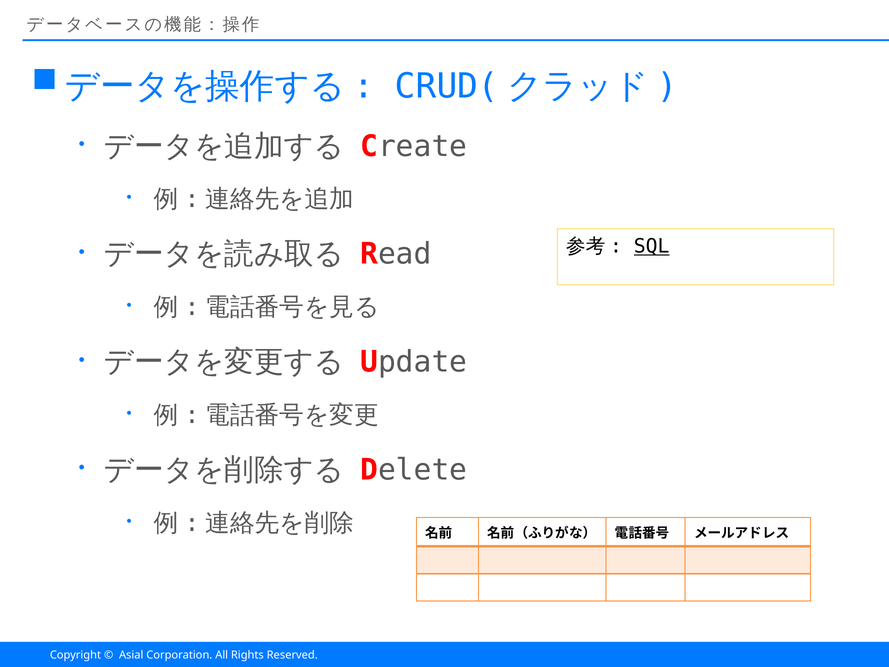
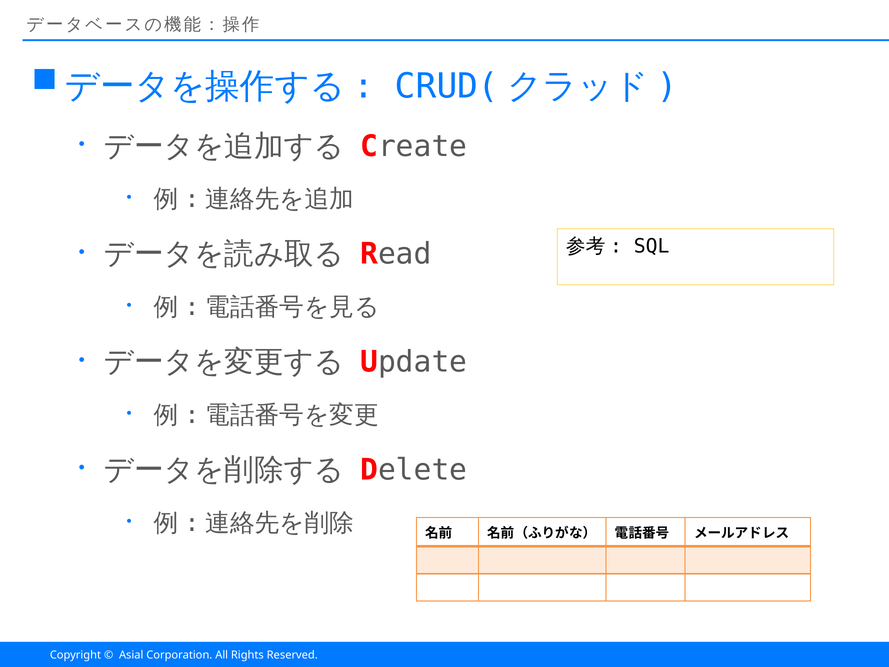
SQL underline: present -> none
